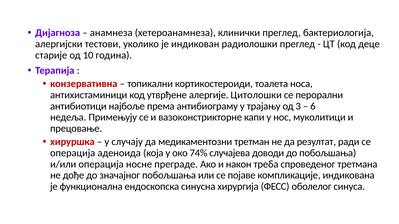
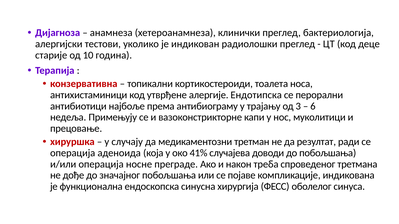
Цитолошки: Цитолошки -> Ендотипска
74%: 74% -> 41%
